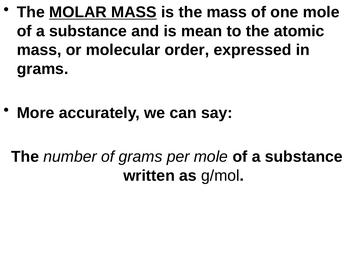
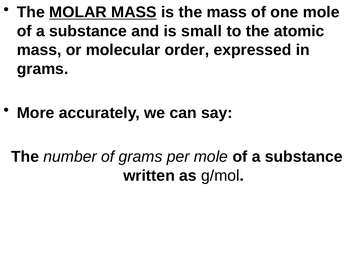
mean: mean -> small
